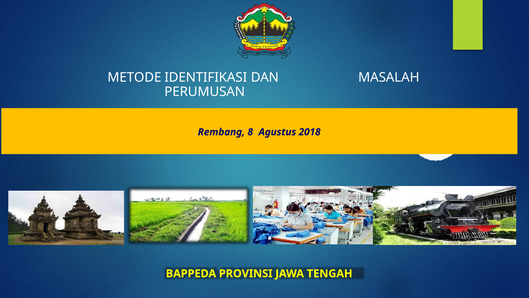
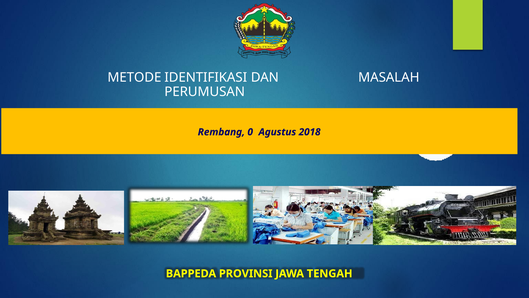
8: 8 -> 0
